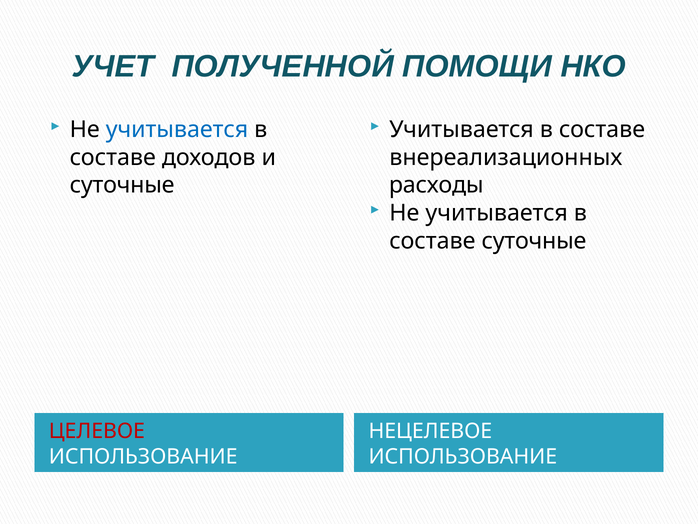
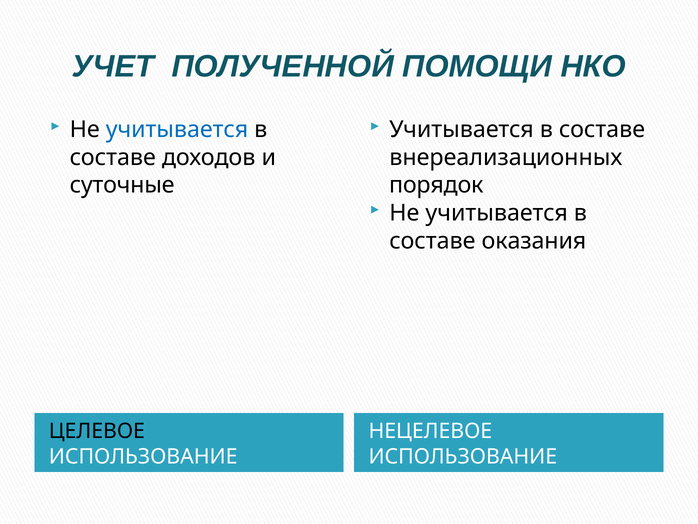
расходы: расходы -> порядок
составе суточные: суточные -> оказания
ЦЕЛЕВОЕ colour: red -> black
